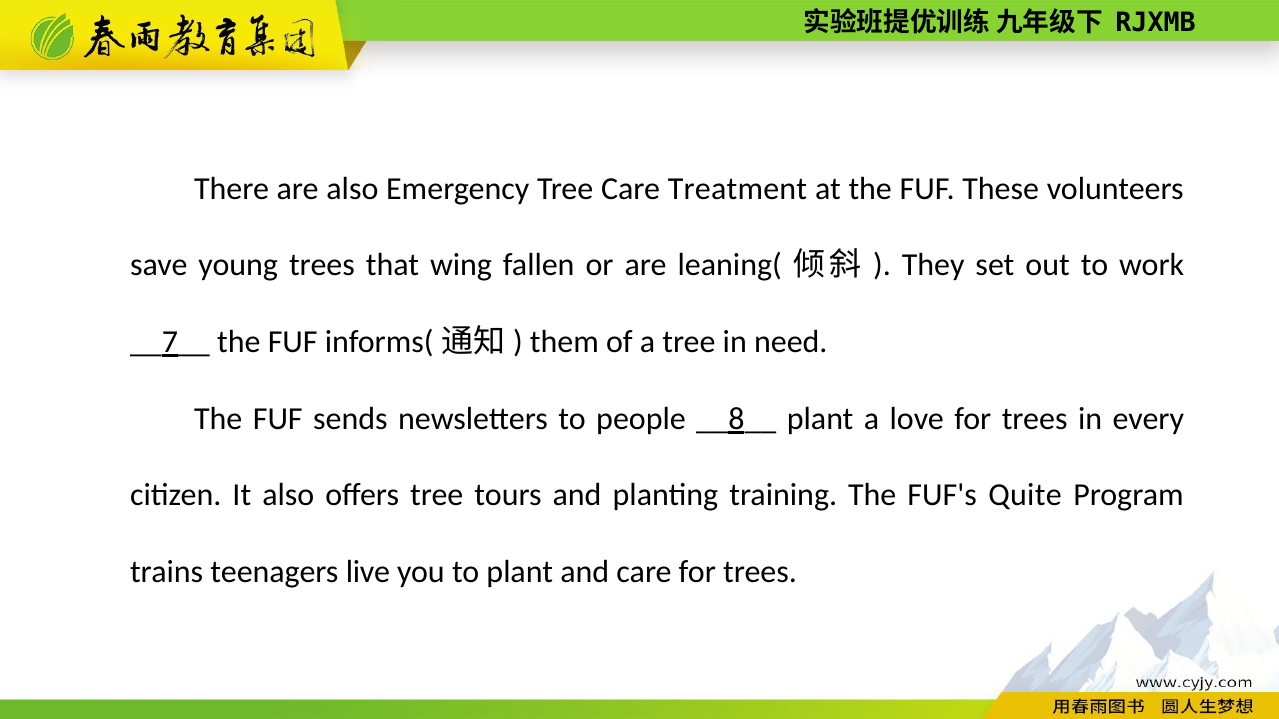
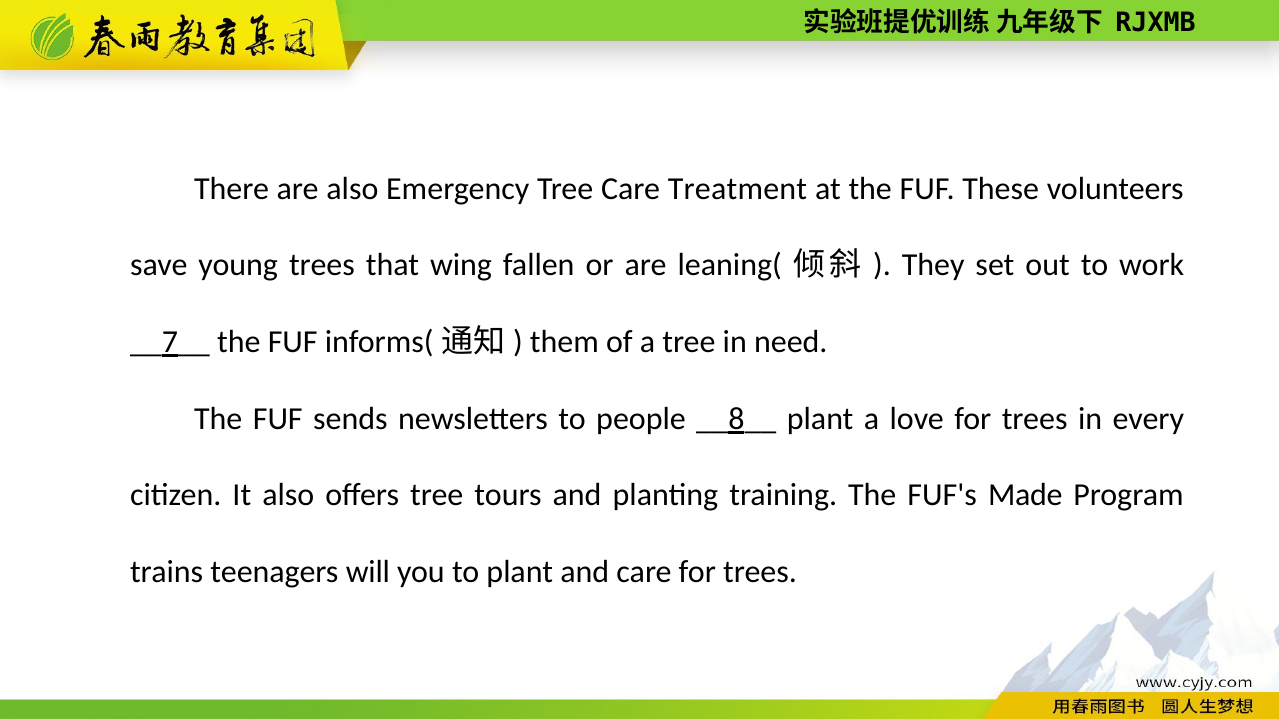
Quite: Quite -> Made
live: live -> will
